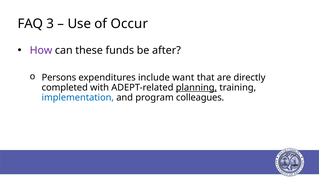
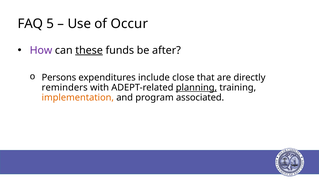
3: 3 -> 5
these underline: none -> present
want: want -> close
completed: completed -> reminders
implementation colour: blue -> orange
colleagues: colleagues -> associated
